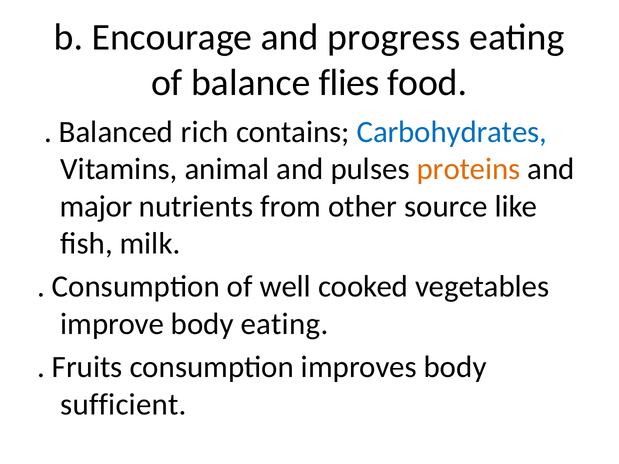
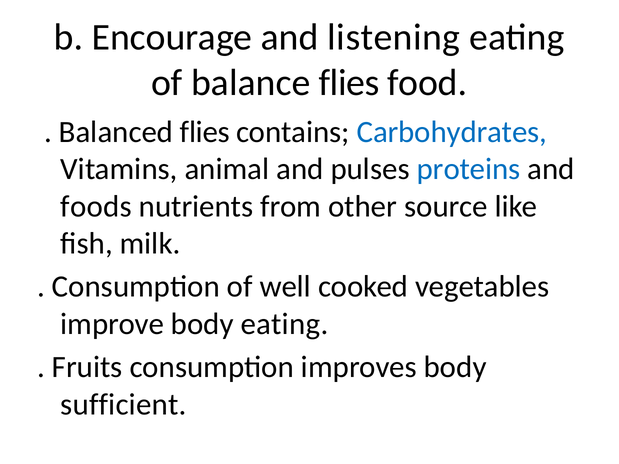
progress: progress -> listening
Balanced rich: rich -> flies
proteins colour: orange -> blue
major: major -> foods
